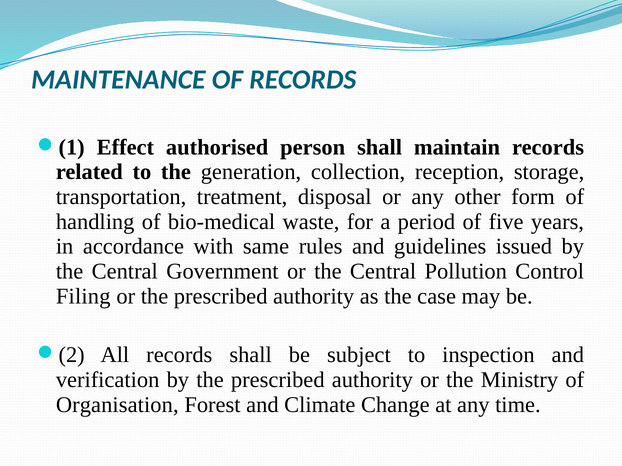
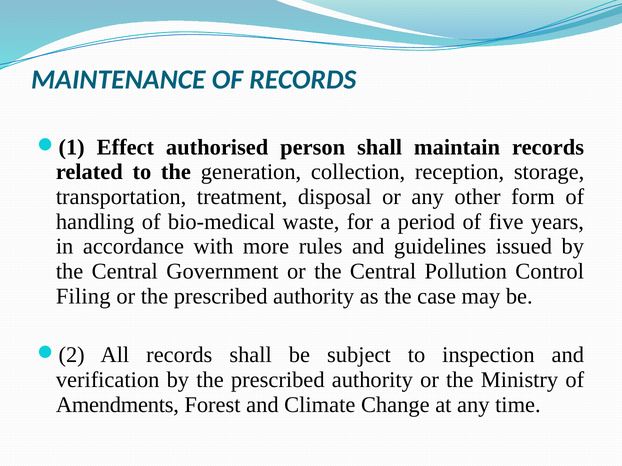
same: same -> more
Organisation: Organisation -> Amendments
